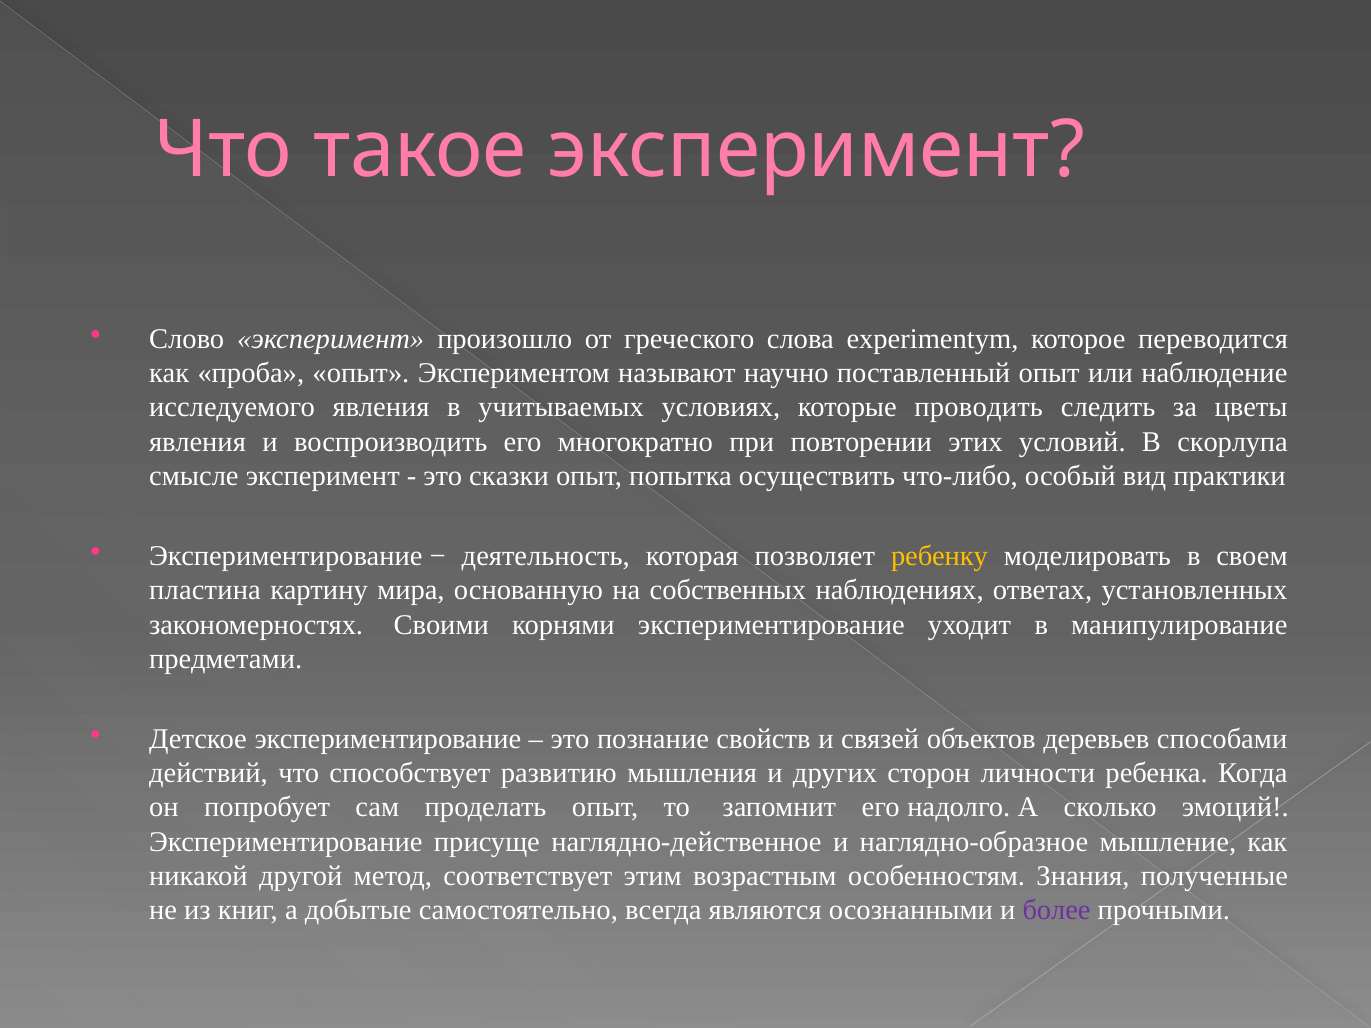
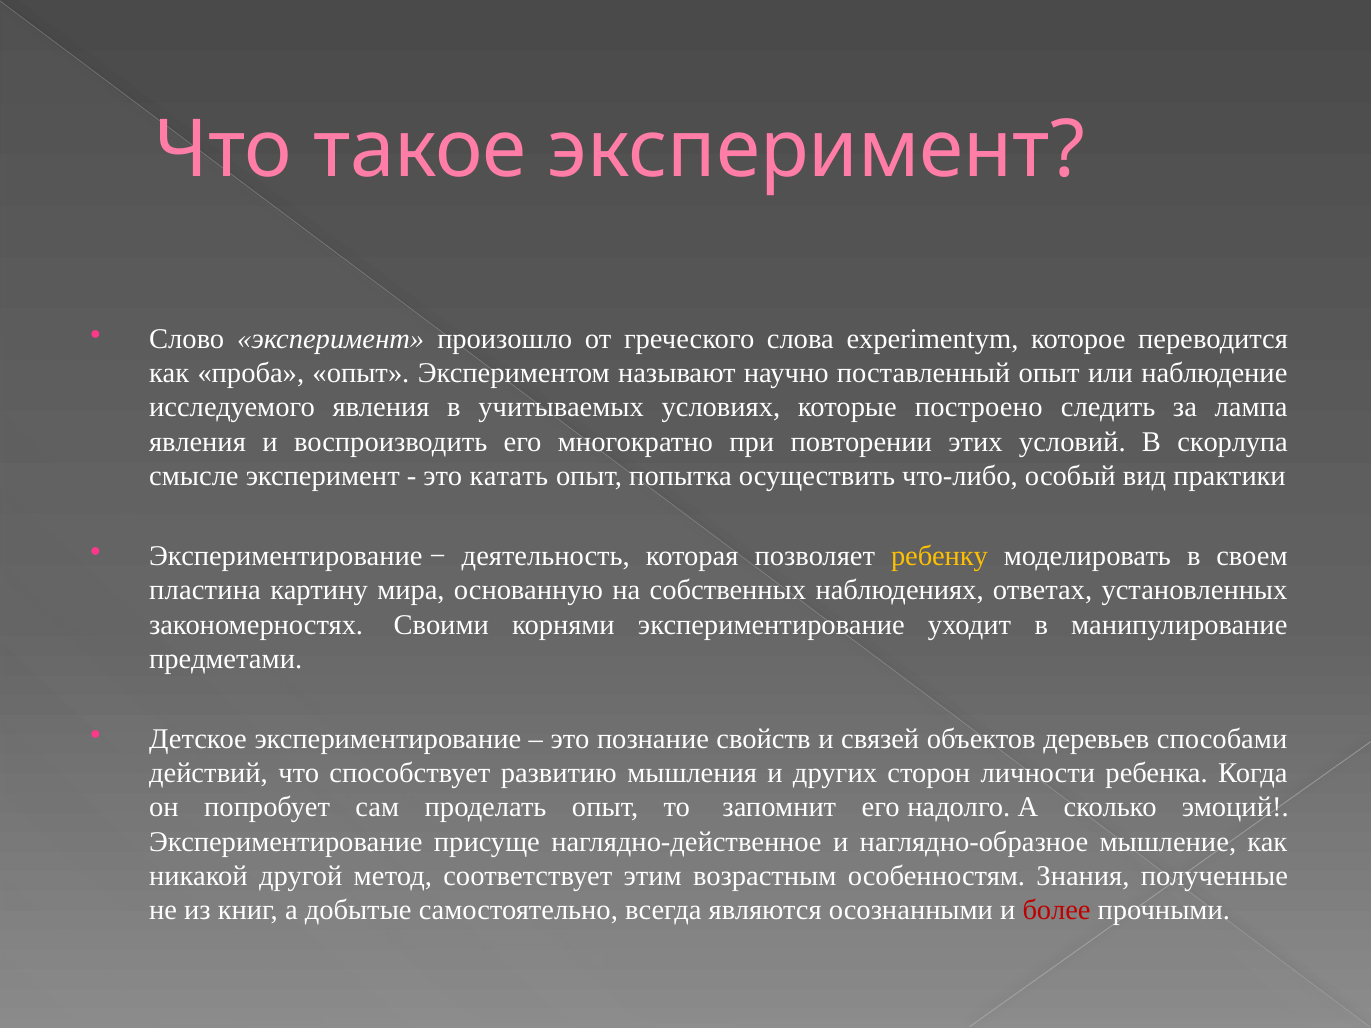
проводить: проводить -> построено
цветы: цветы -> лампа
сказки: сказки -> катать
более colour: purple -> red
